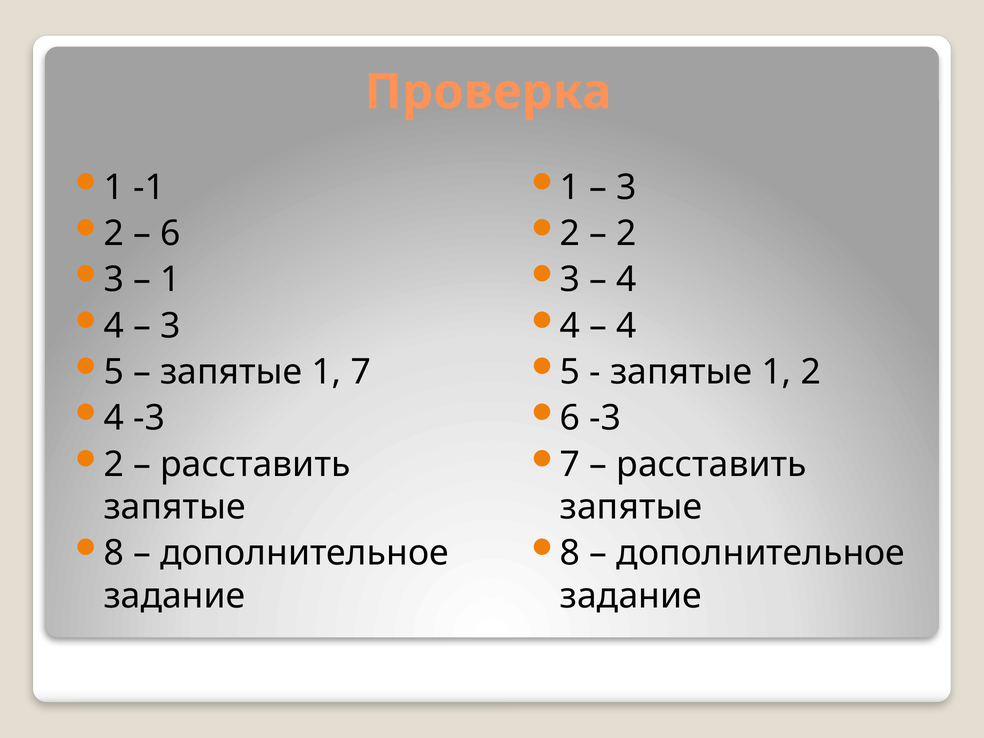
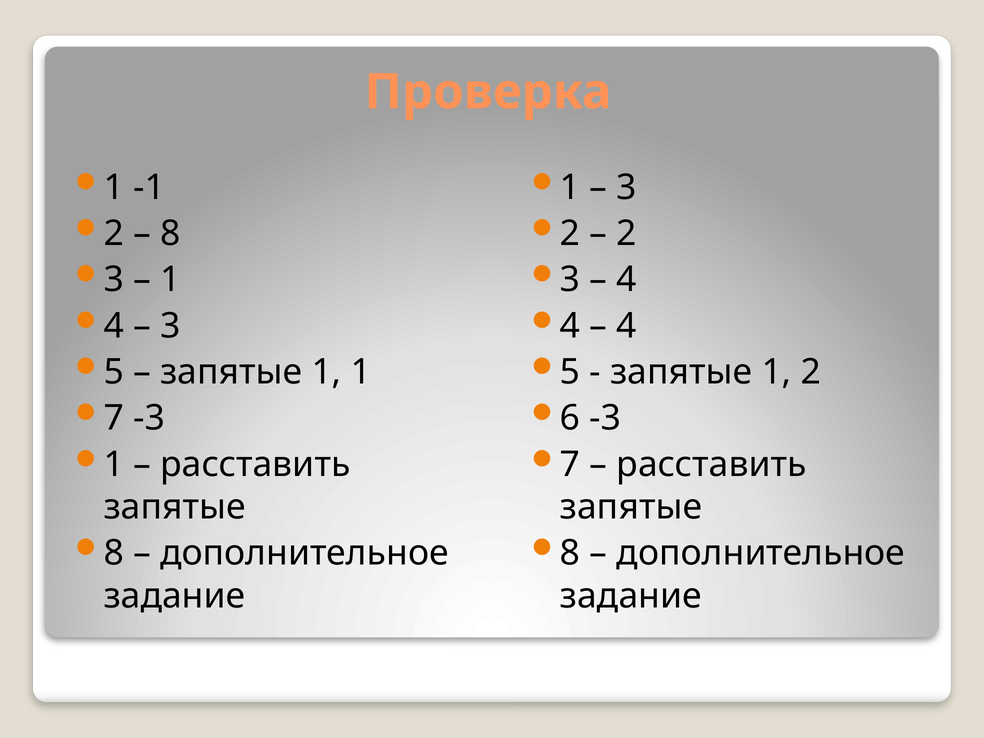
6 at (170, 234): 6 -> 8
1 7: 7 -> 1
4 at (114, 418): 4 -> 7
2 at (114, 464): 2 -> 1
